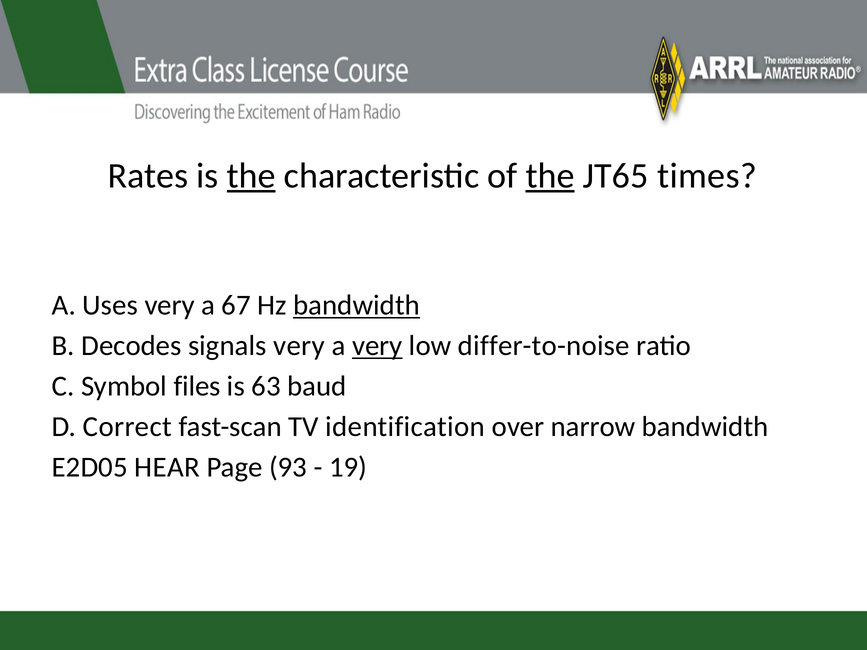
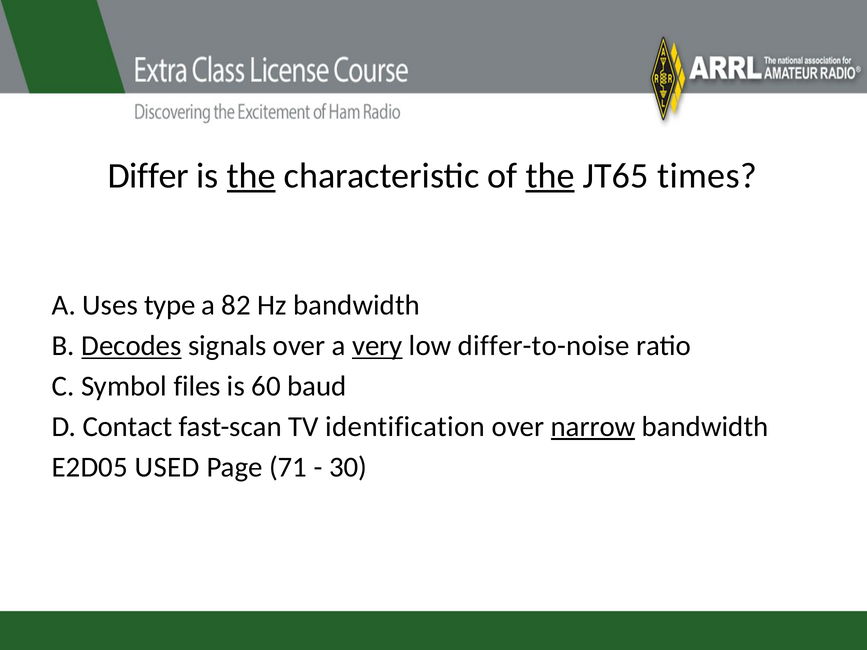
Rates: Rates -> Differ
Uses very: very -> type
67: 67 -> 82
bandwidth at (357, 305) underline: present -> none
Decodes underline: none -> present
signals very: very -> over
63: 63 -> 60
Correct: Correct -> Contact
narrow underline: none -> present
HEAR: HEAR -> USED
93: 93 -> 71
19: 19 -> 30
